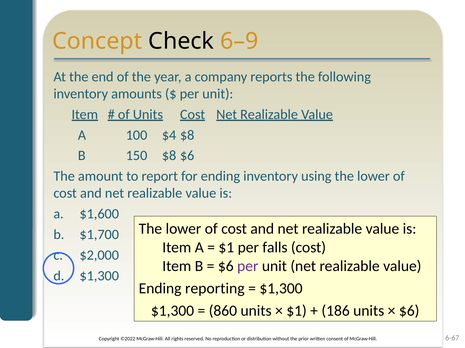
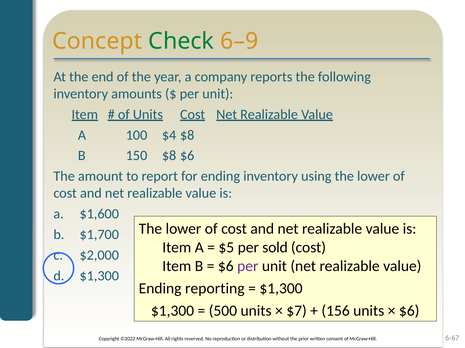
Check colour: black -> green
$1 at (226, 248): $1 -> $5
falls: falls -> sold
860: 860 -> 500
$1 at (297, 311): $1 -> $7
186: 186 -> 156
